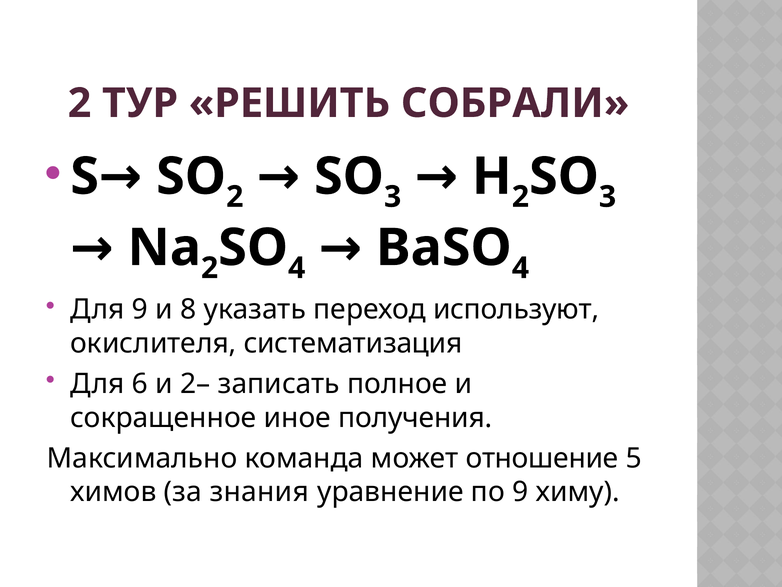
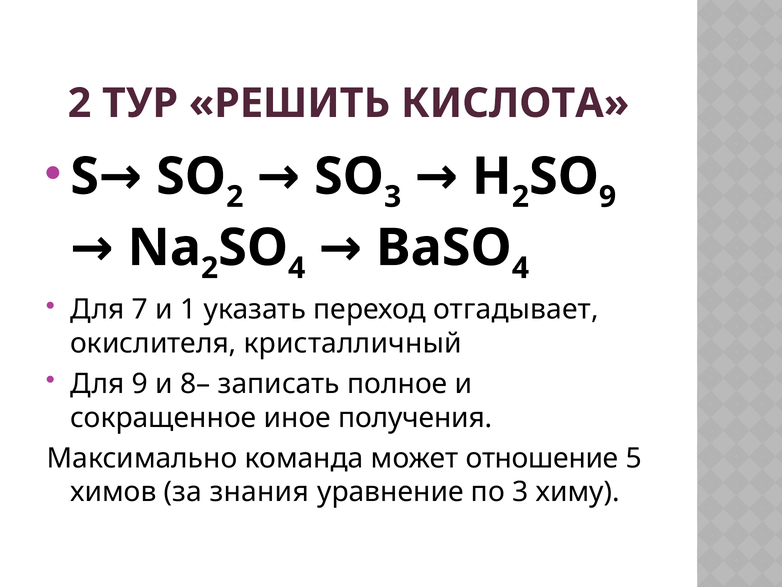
СОБРАЛИ: СОБРАЛИ -> КИСЛОТА
3 at (608, 197): 3 -> 9
Для 9: 9 -> 7
8: 8 -> 1
используют: используют -> отгадывает
систематизация: систематизация -> кристалличный
Для 6: 6 -> 9
2–: 2– -> 8–
по 9: 9 -> 3
